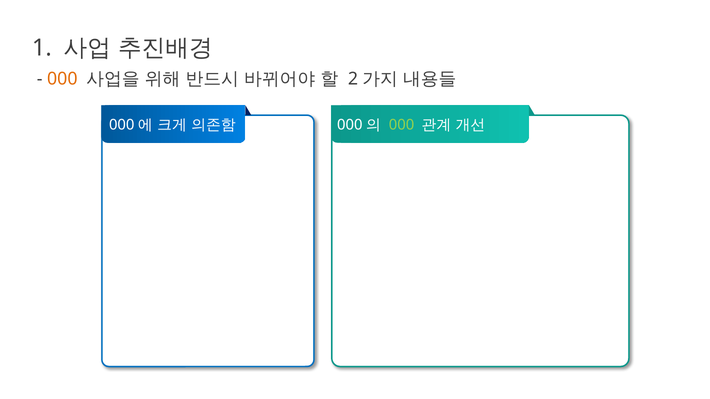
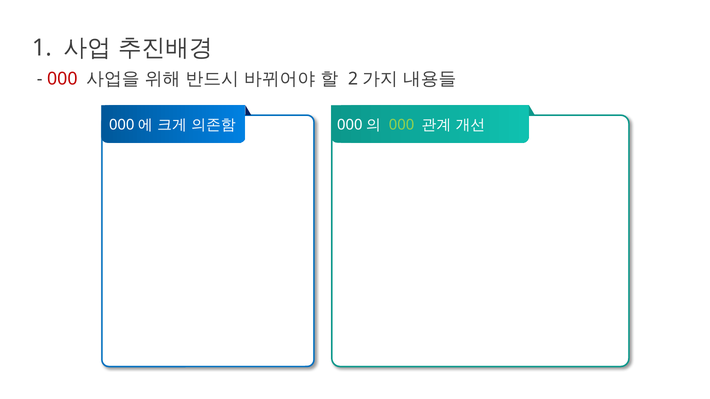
000 at (62, 79) colour: orange -> red
